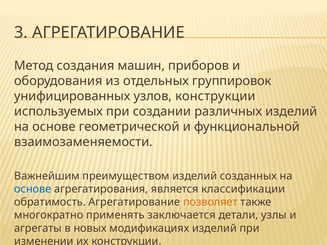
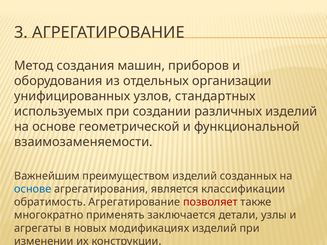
группировок: группировок -> организации
узлов конструкции: конструкции -> стандартных
позволяет colour: orange -> red
